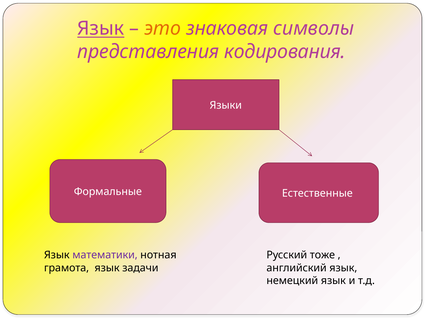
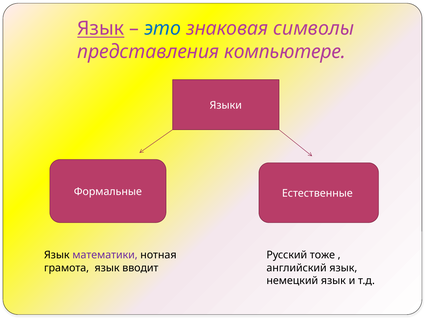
это colour: orange -> blue
кодирования: кодирования -> компьютере
задачи: задачи -> вводит
